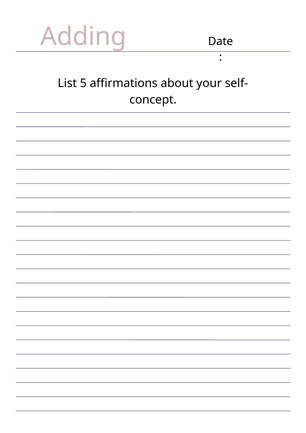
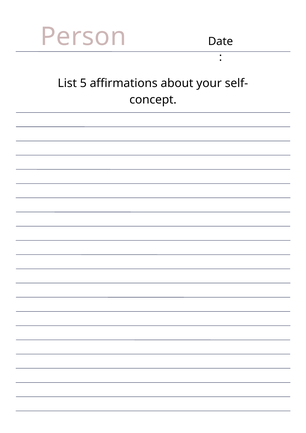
Adding: Adding -> Person
